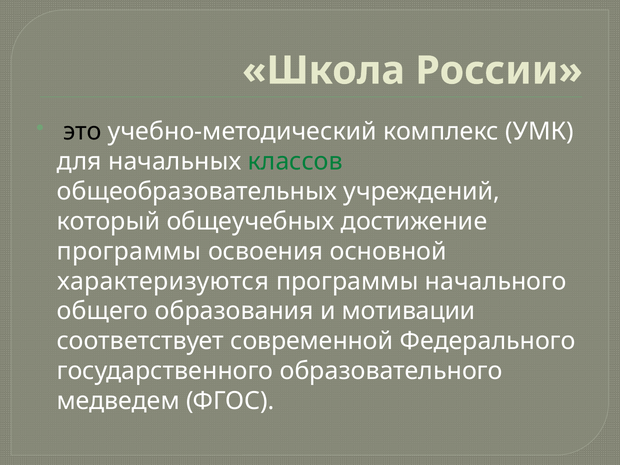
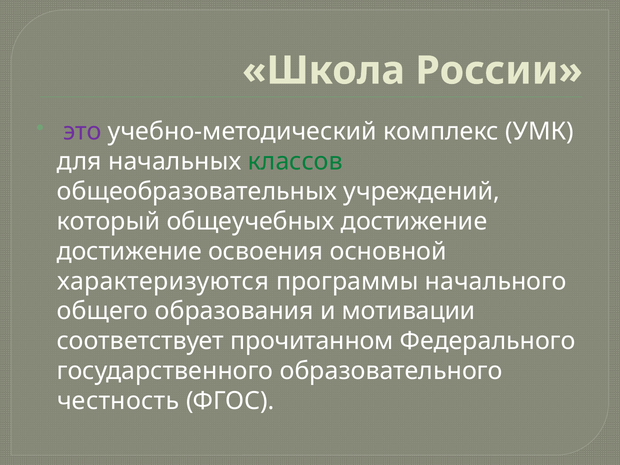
это colour: black -> purple
программы at (129, 251): программы -> достижение
современной: современной -> прочитанном
медведем: медведем -> честность
